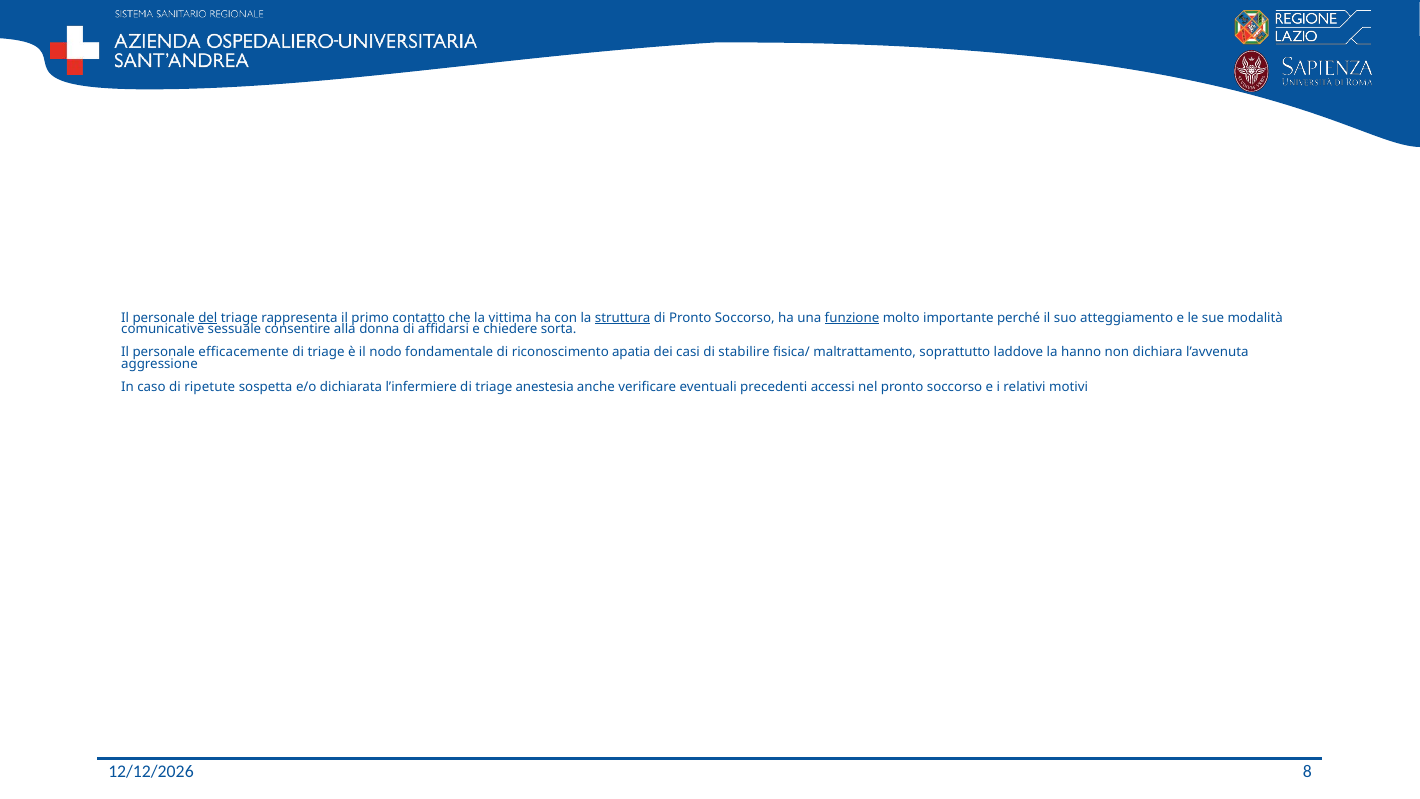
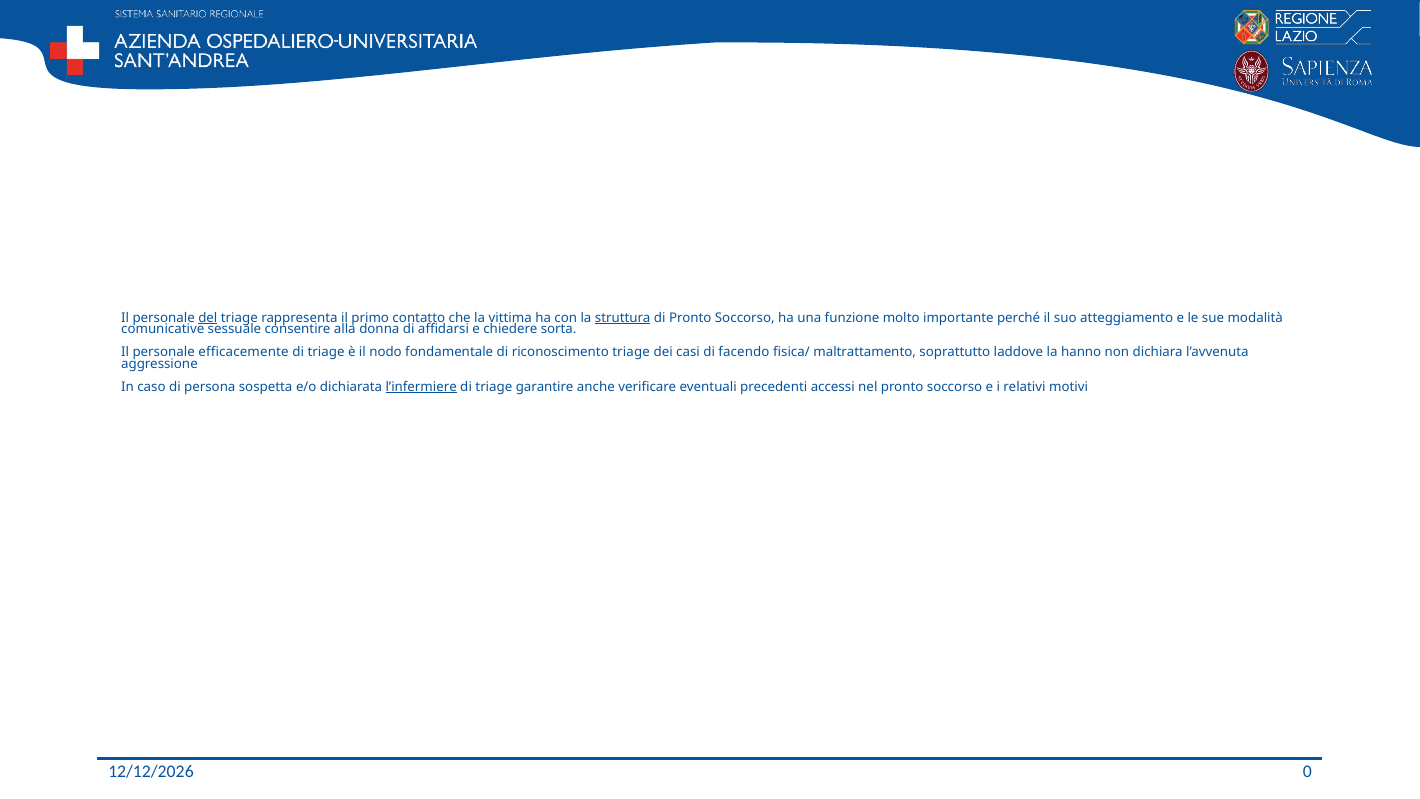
funzione underline: present -> none
riconoscimento apatia: apatia -> triage
stabilire: stabilire -> facendo
ripetute: ripetute -> persona
l’infermiere underline: none -> present
anestesia: anestesia -> garantire
8: 8 -> 0
